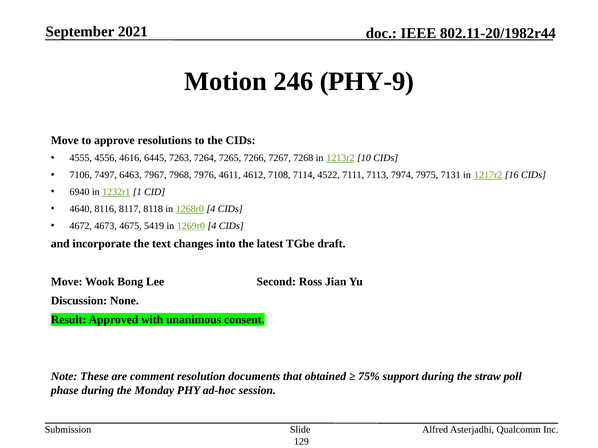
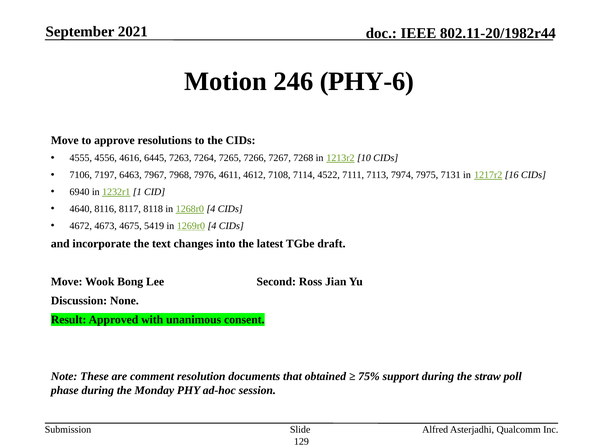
PHY-9: PHY-9 -> PHY-6
7497: 7497 -> 7197
